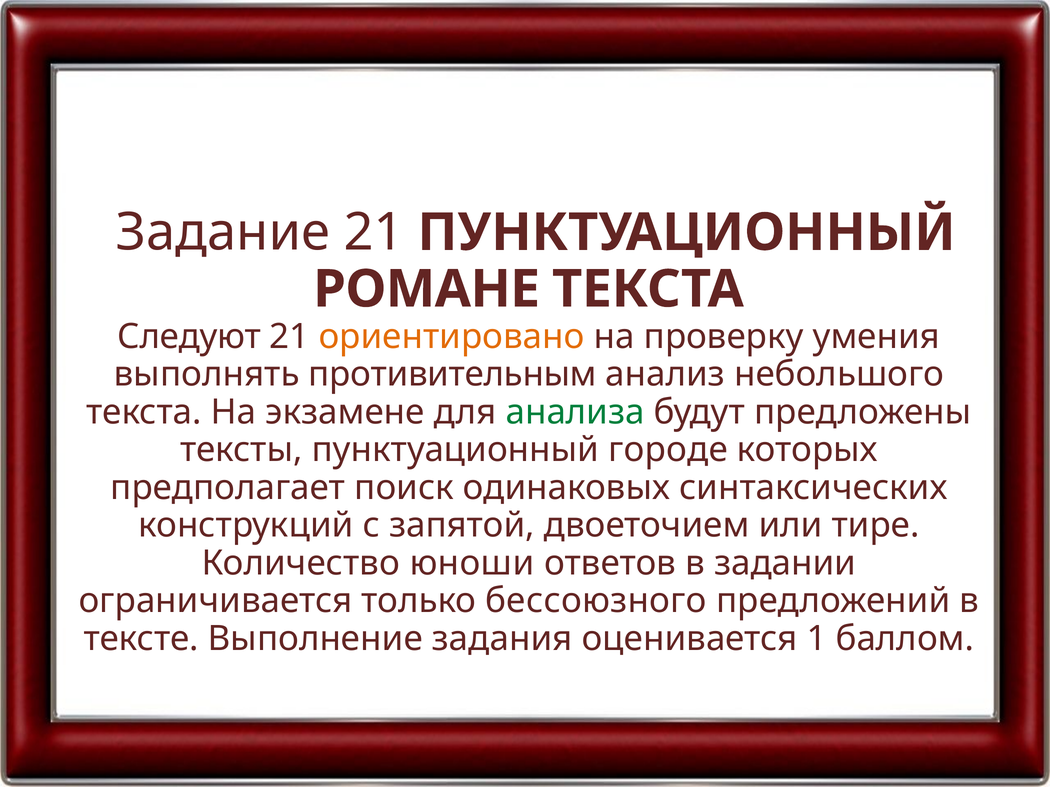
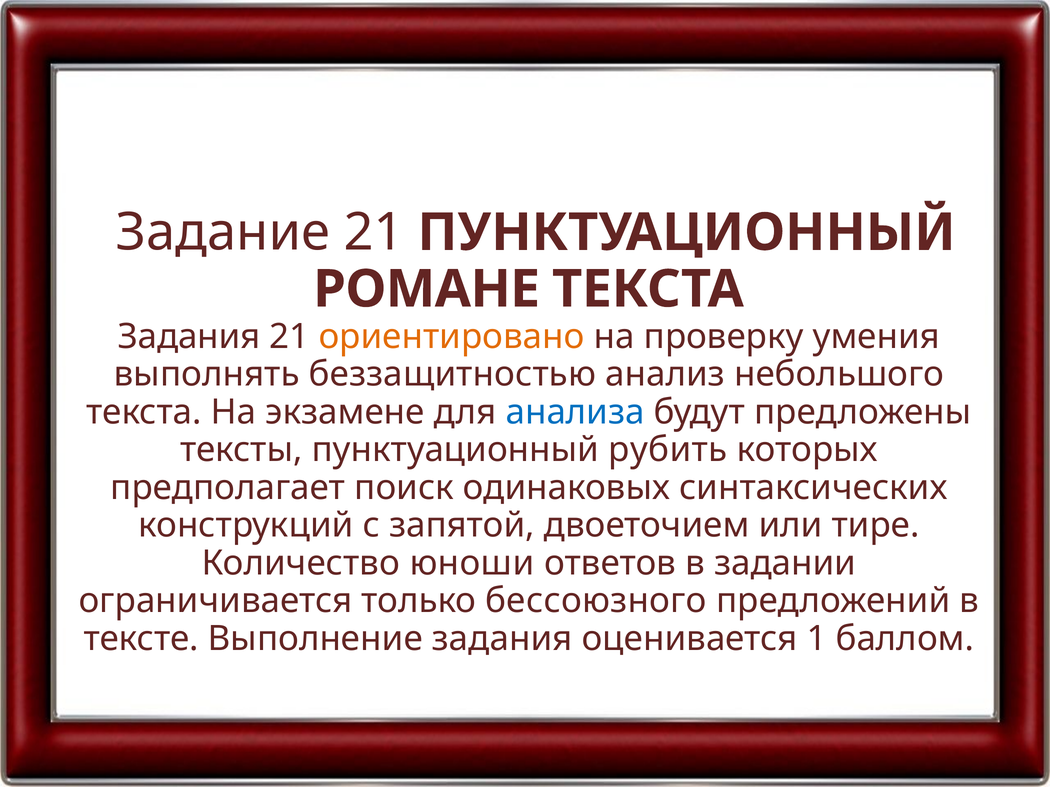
Следуют at (189, 337): Следуют -> Задания
противительным: противительным -> беззащитностью
анализа colour: green -> blue
городе: городе -> рубить
